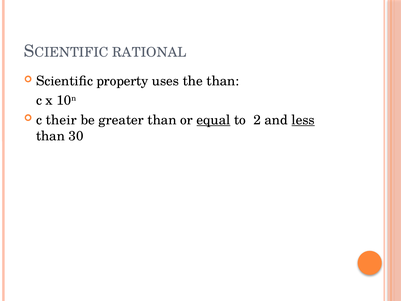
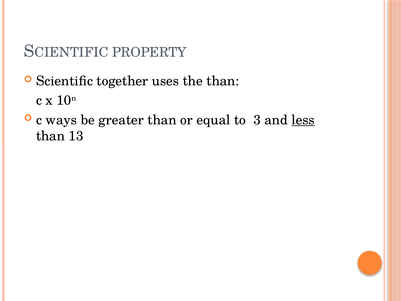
RATIONAL: RATIONAL -> PROPERTY
property: property -> together
their: their -> ways
equal underline: present -> none
2: 2 -> 3
30: 30 -> 13
